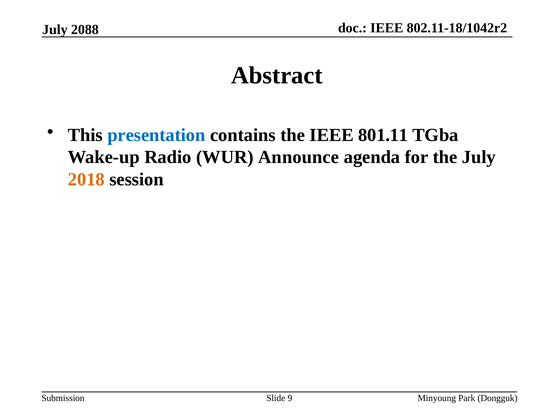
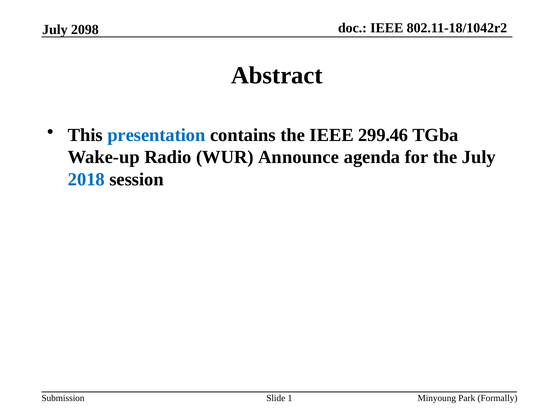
2088: 2088 -> 2098
801.11: 801.11 -> 299.46
2018 colour: orange -> blue
9: 9 -> 1
Dongguk: Dongguk -> Formally
